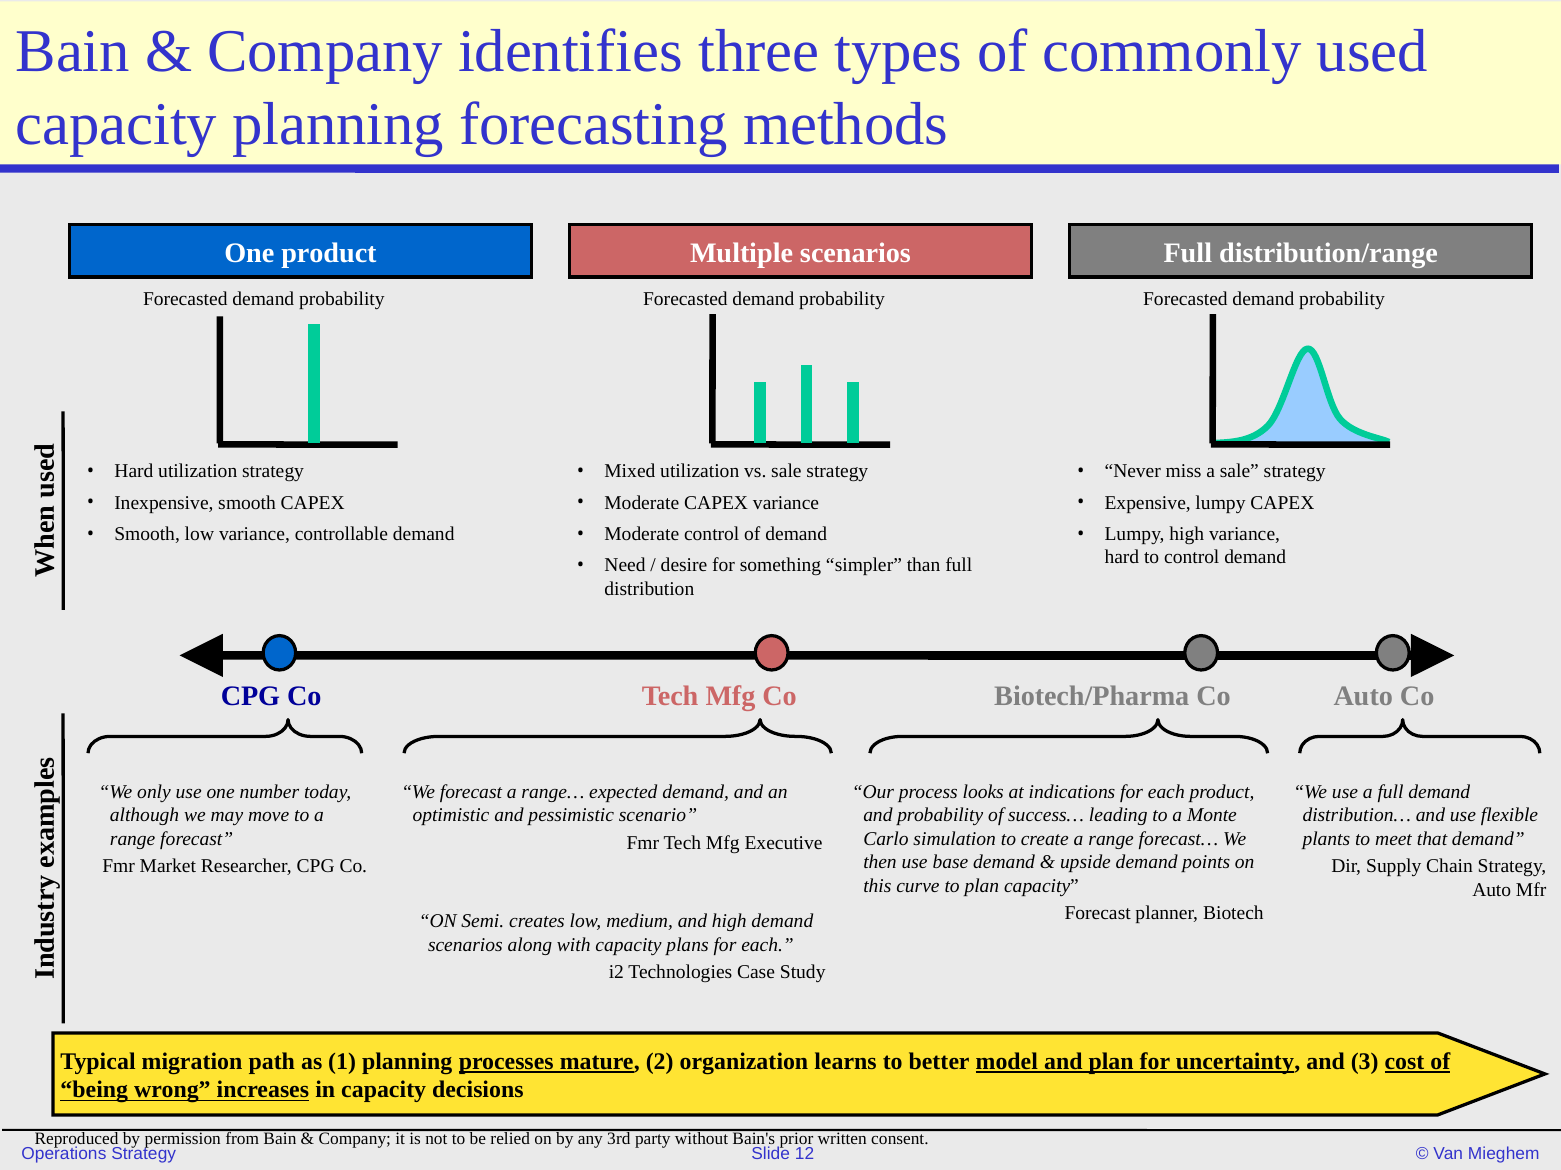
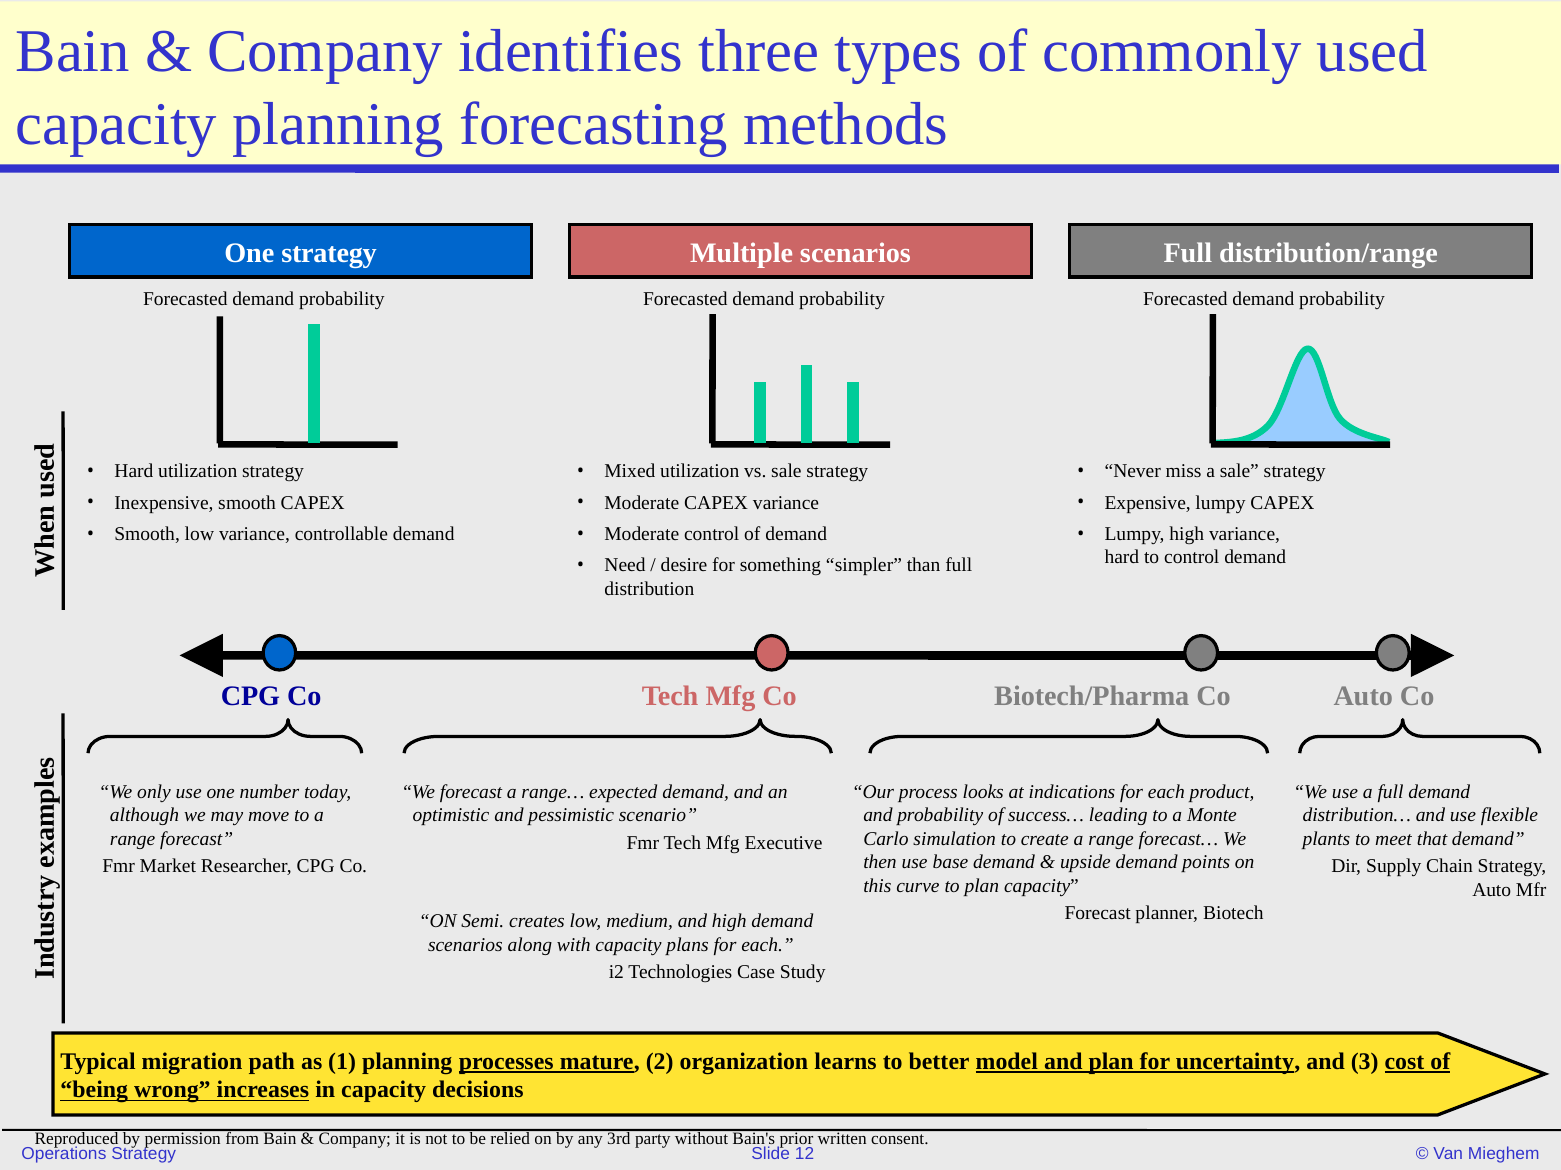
One product: product -> strategy
